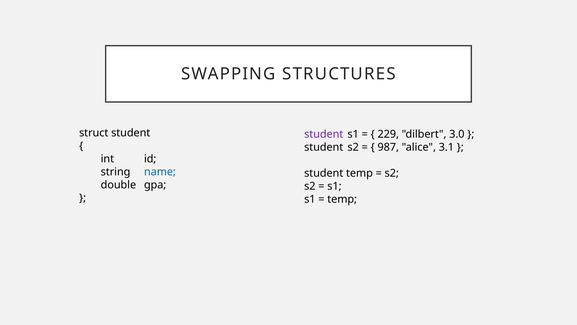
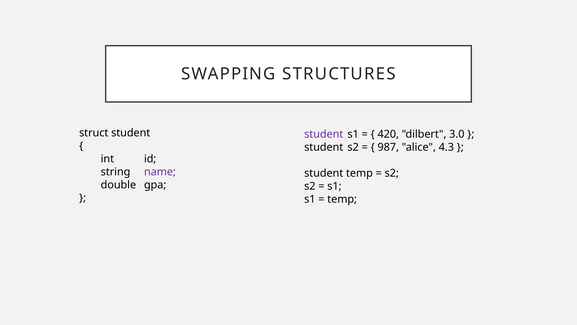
229: 229 -> 420
3.1: 3.1 -> 4.3
name colour: blue -> purple
